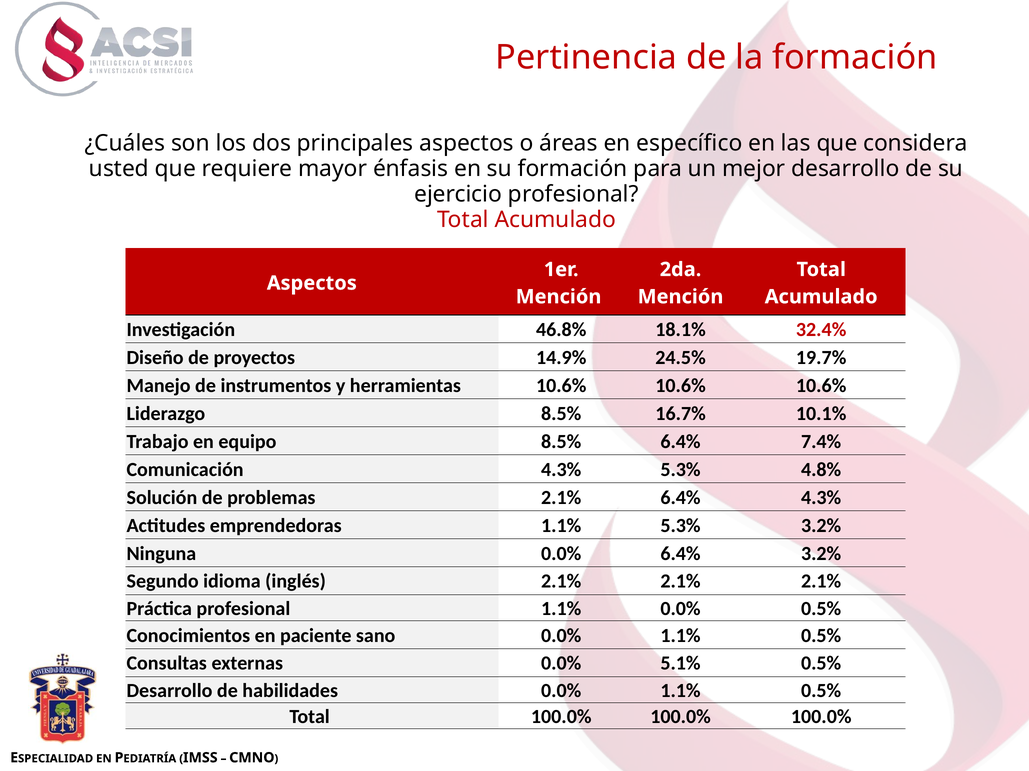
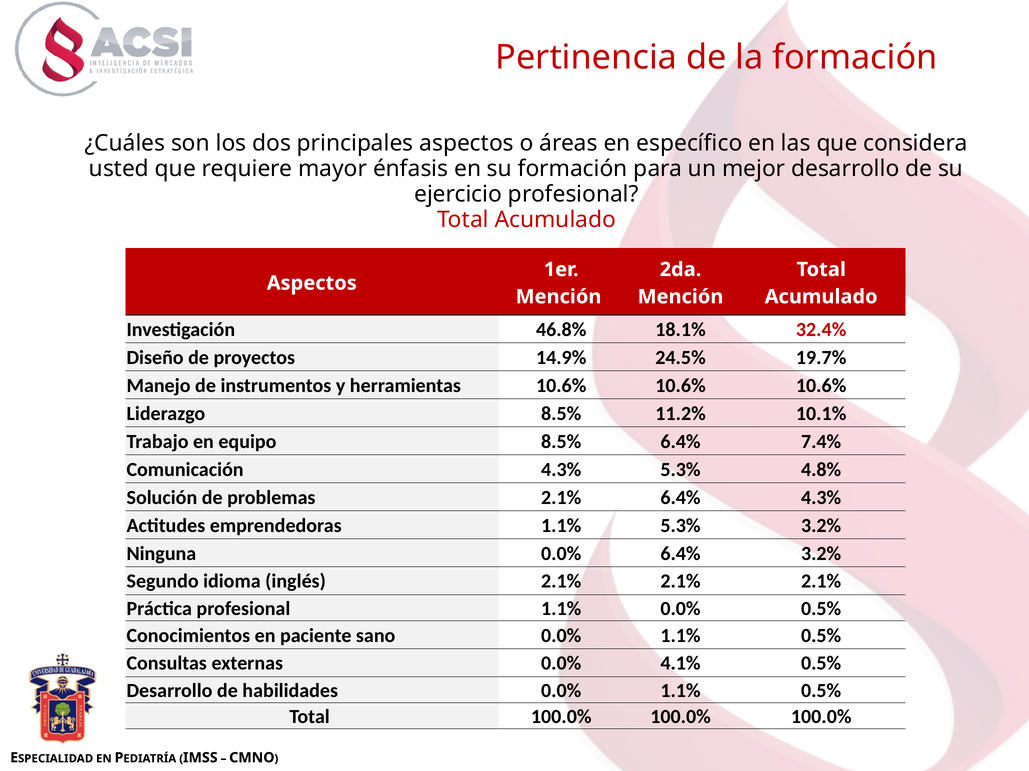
16.7%: 16.7% -> 11.2%
5.1%: 5.1% -> 4.1%
